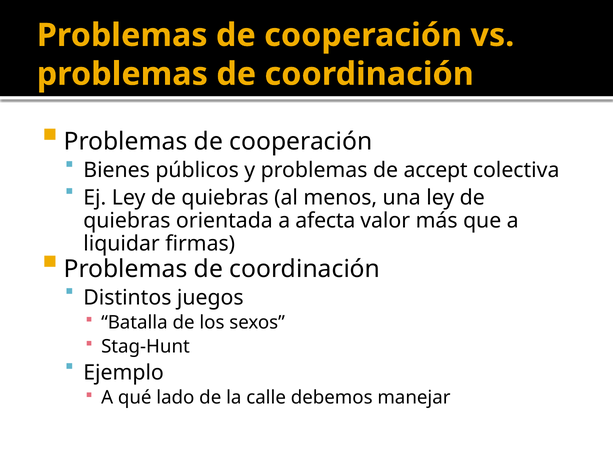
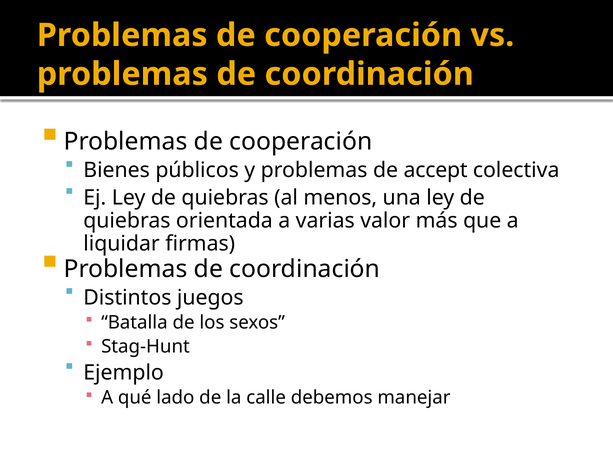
afecta: afecta -> varias
